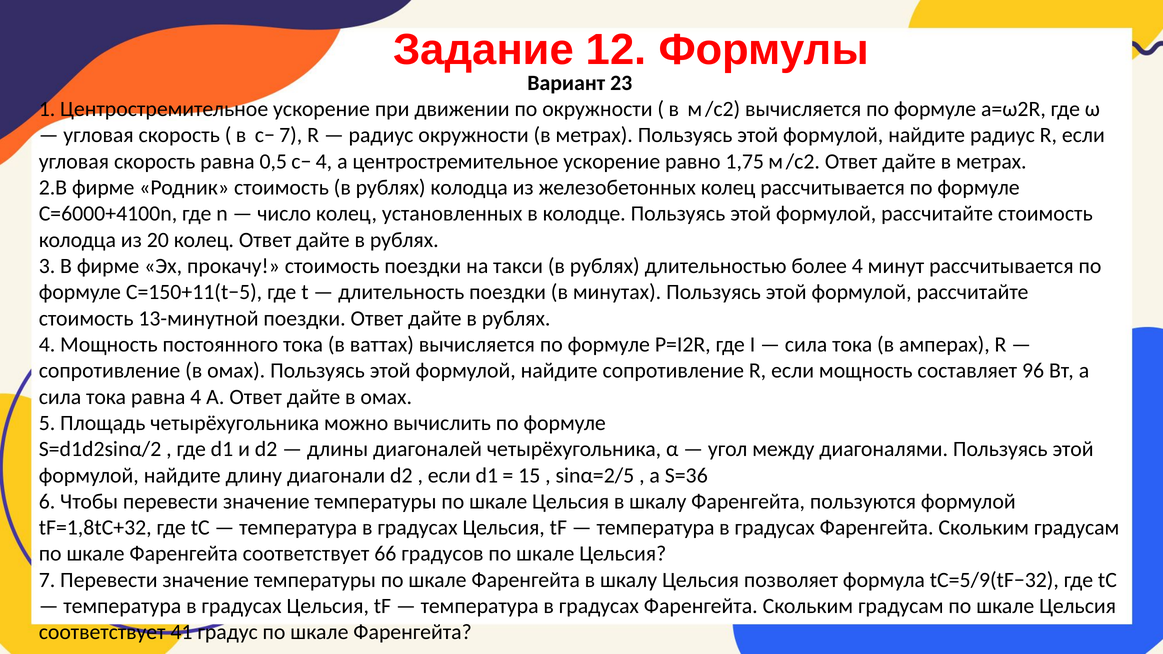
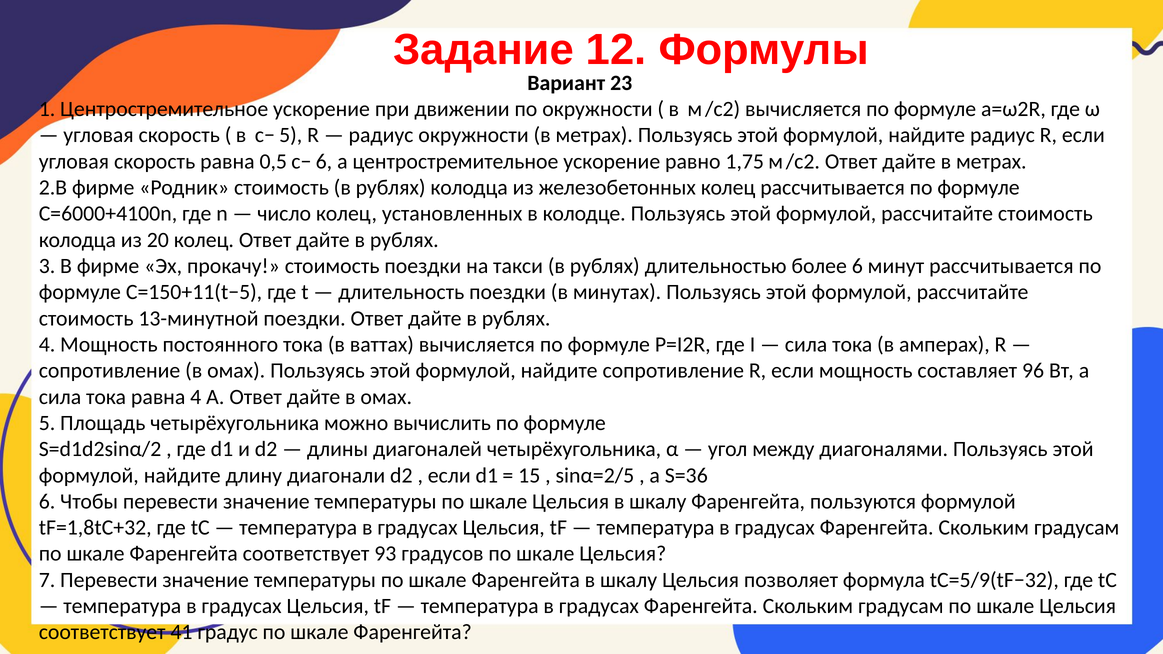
с− 7: 7 -> 5
с− 4: 4 -> 6
более 4: 4 -> 6
66: 66 -> 93
